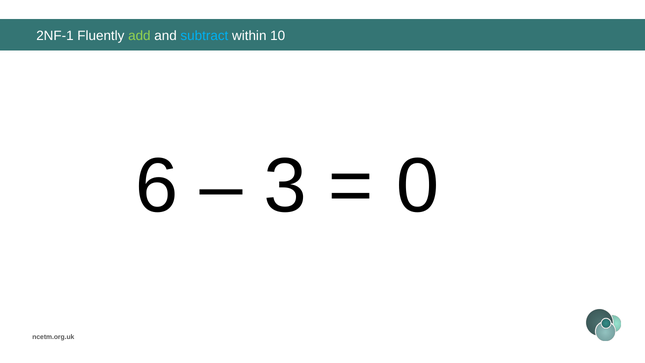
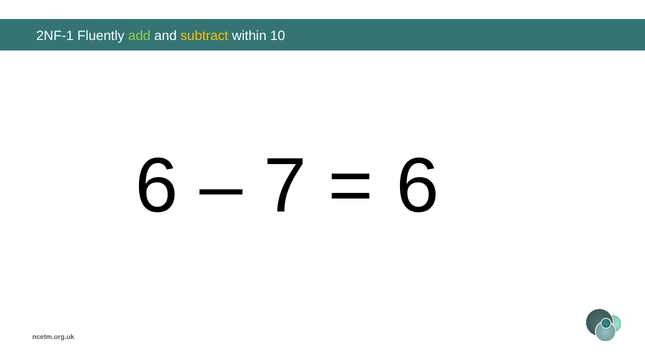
subtract colour: light blue -> yellow
3: 3 -> 7
0 at (418, 186): 0 -> 6
